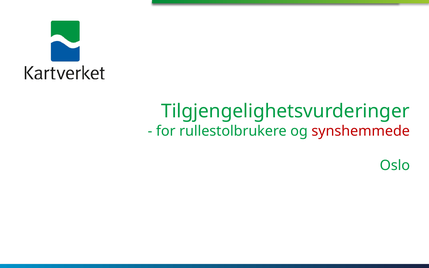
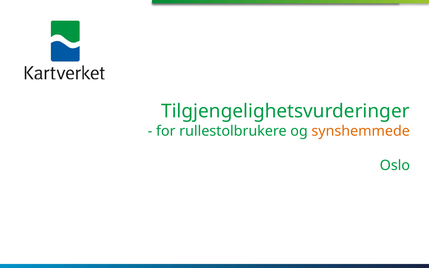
synshemmede colour: red -> orange
